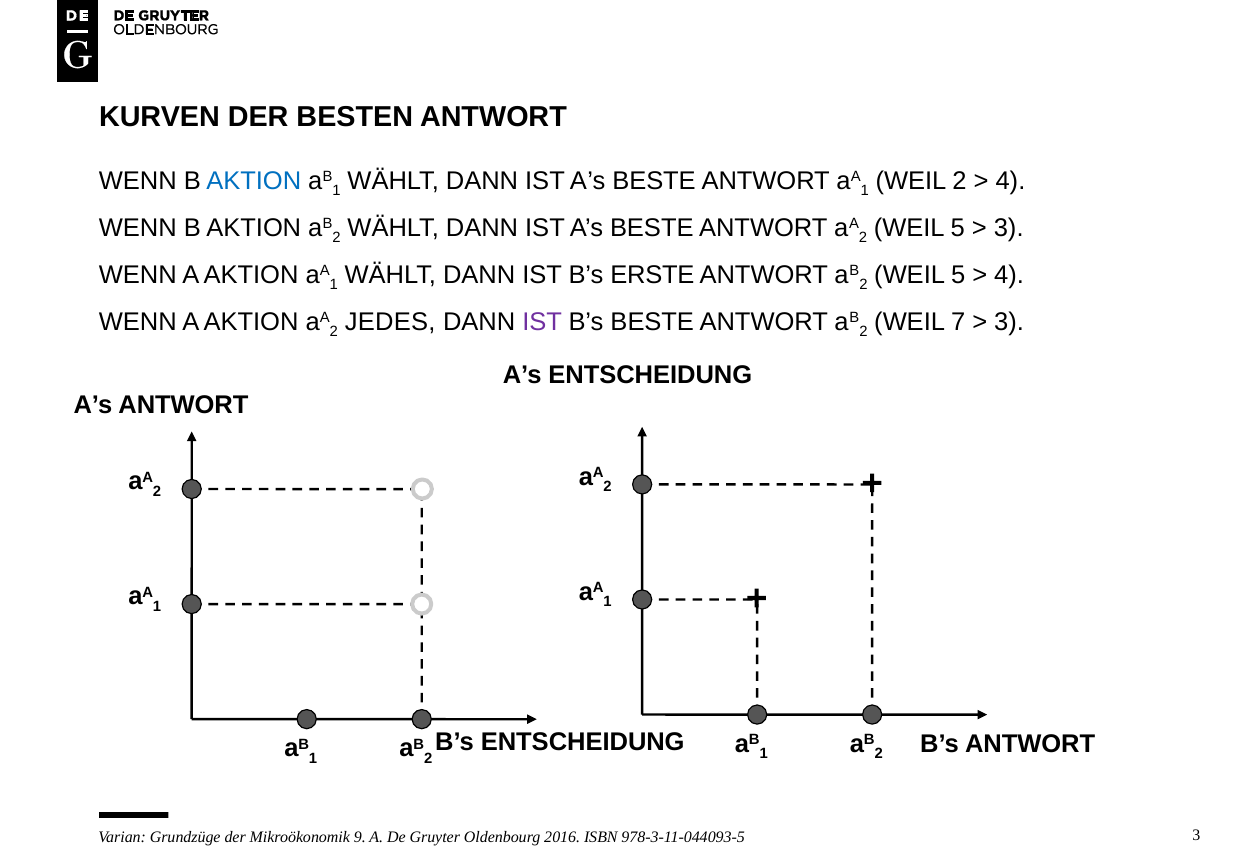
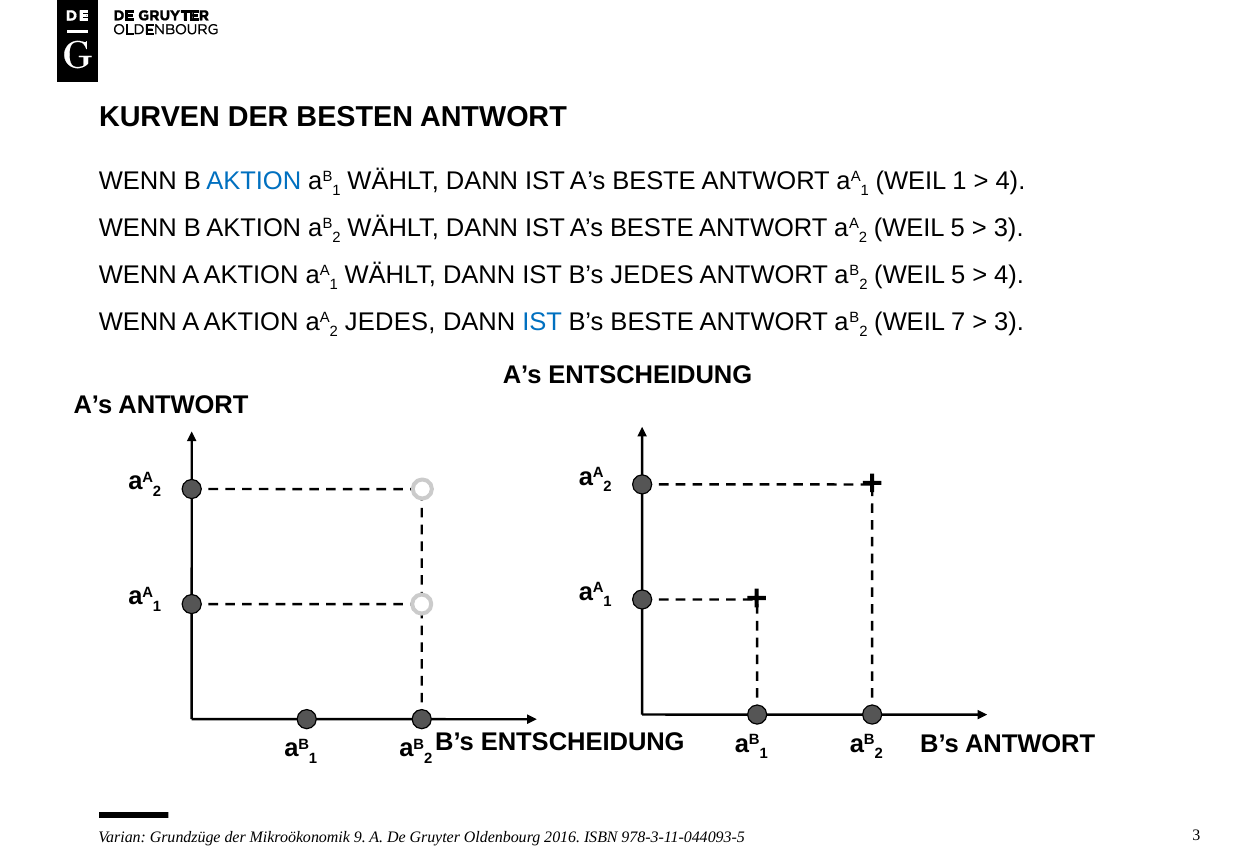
WEIL 2: 2 -> 1
B’s ERSTE: ERSTE -> JEDES
IST at (542, 322) colour: purple -> blue
